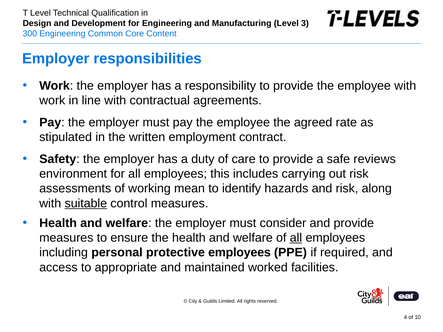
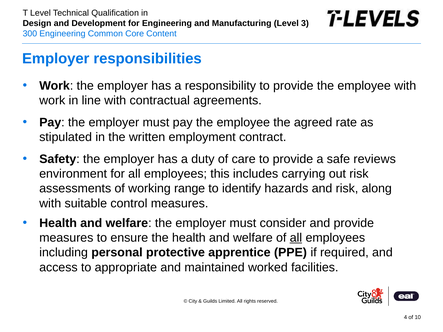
mean: mean -> range
suitable underline: present -> none
protective employees: employees -> apprentice
